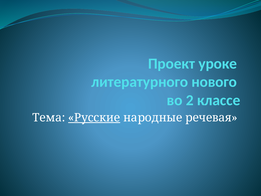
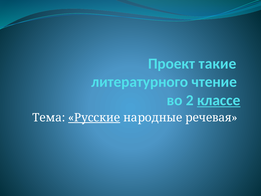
уроке: уроке -> такие
нового: нового -> чтение
классе underline: none -> present
